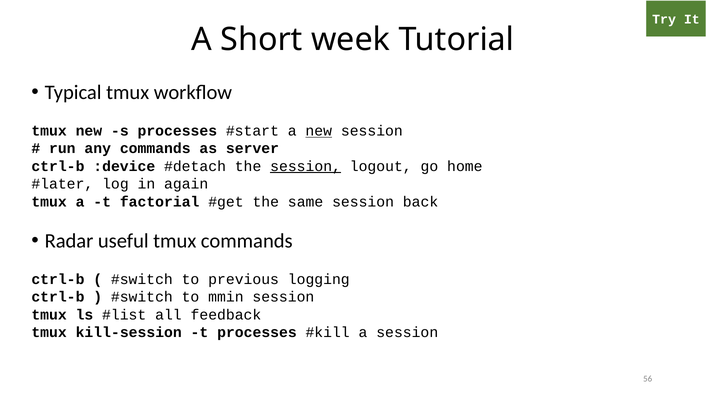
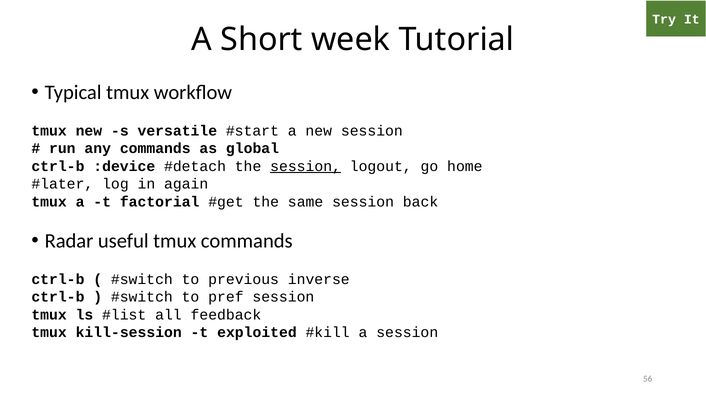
s processes: processes -> versatile
new at (319, 131) underline: present -> none
server: server -> global
logging: logging -> inverse
mmin: mmin -> pref
t processes: processes -> exploited
